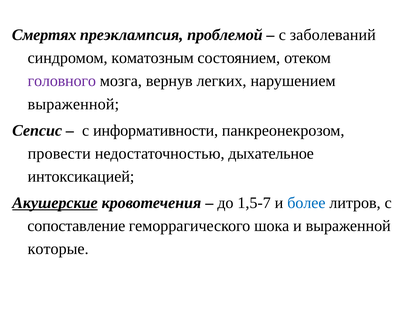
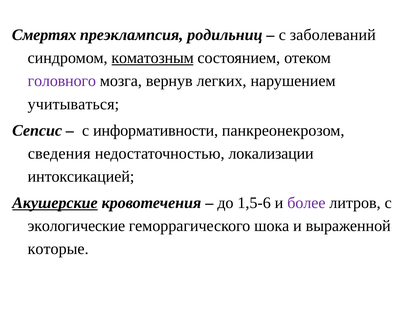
проблемой: проблемой -> родильниц
коматозным underline: none -> present
выраженной at (73, 104): выраженной -> учитываться
провести: провести -> сведения
дыхательное: дыхательное -> локализации
1,5-7: 1,5-7 -> 1,5-6
более colour: blue -> purple
сопоставление: сопоставление -> экологические
